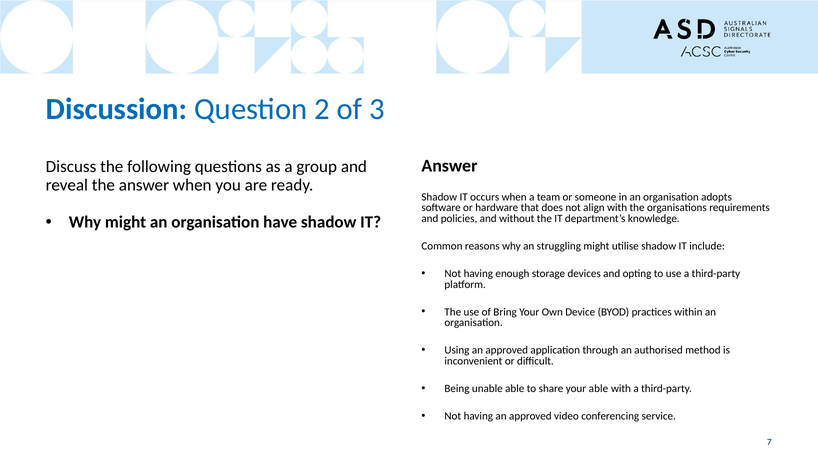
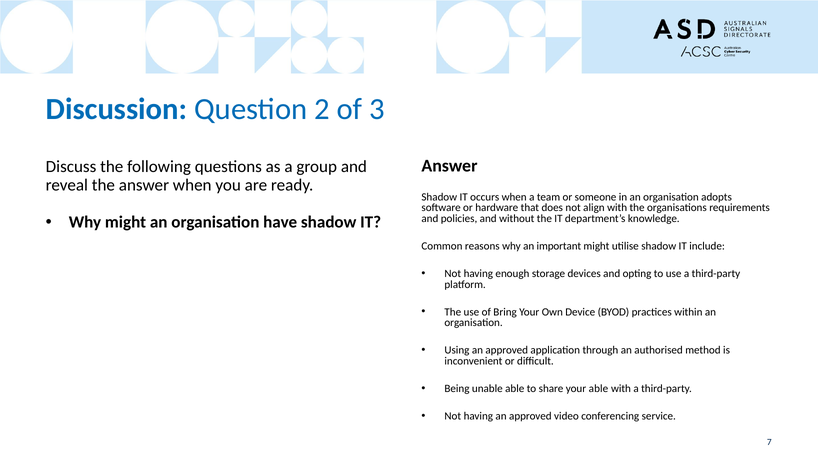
struggling: struggling -> important
